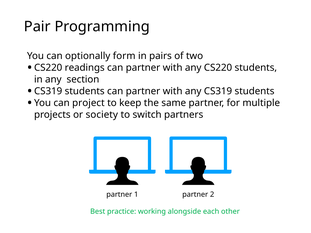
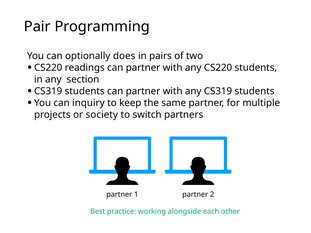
form: form -> does
project: project -> inquiry
